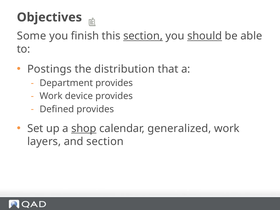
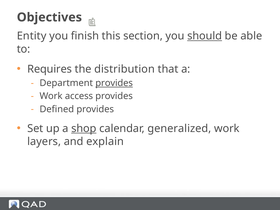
Some: Some -> Entity
section at (143, 36) underline: present -> none
Postings: Postings -> Requires
provides at (114, 83) underline: none -> present
device: device -> access
and section: section -> explain
